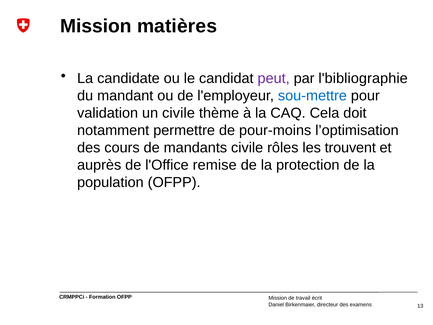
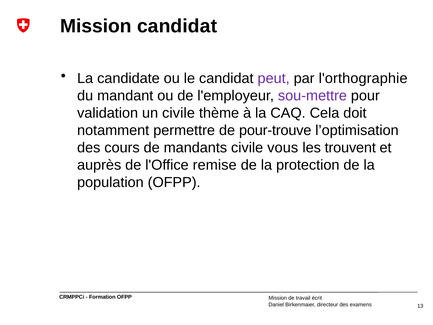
Mission matières: matières -> candidat
l'bibliographie: l'bibliographie -> l'orthographie
sou-mettre colour: blue -> purple
pour-moins: pour-moins -> pour-trouve
rôles: rôles -> vous
